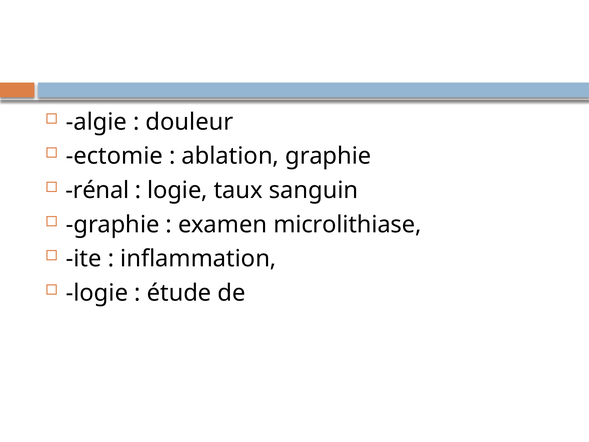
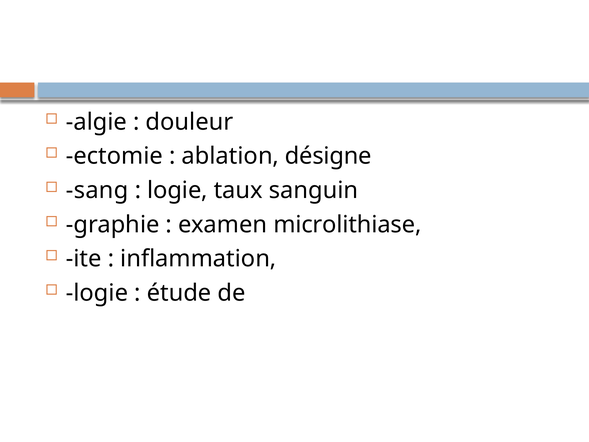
ablation graphie: graphie -> désigne
rénal: rénal -> sang
